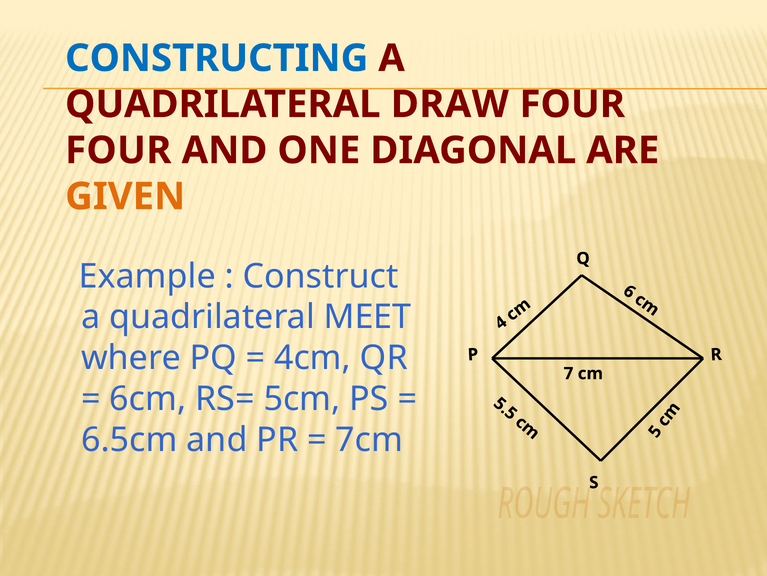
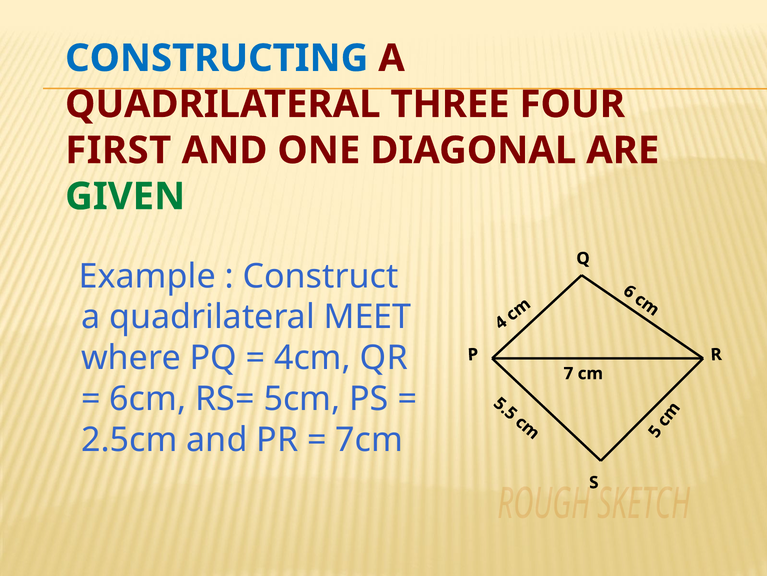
DRAW: DRAW -> THREE
FOUR at (118, 150): FOUR -> FIRST
GIVEN colour: orange -> green
6.5cm: 6.5cm -> 2.5cm
